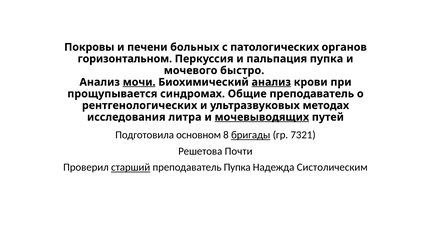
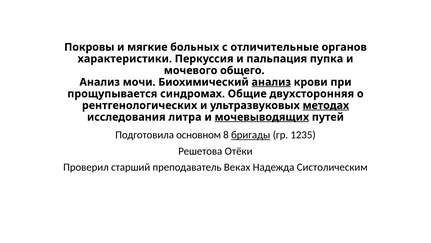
печени: печени -> мягкие
патологических: патологических -> отличительные
горизонтальном: горизонтальном -> характеристики
быстро: быстро -> общего
мочи underline: present -> none
Общие преподаватель: преподаватель -> двухсторонняя
методах underline: none -> present
7321: 7321 -> 1235
Почти: Почти -> Отёки
старший underline: present -> none
преподаватель Пупка: Пупка -> Веках
